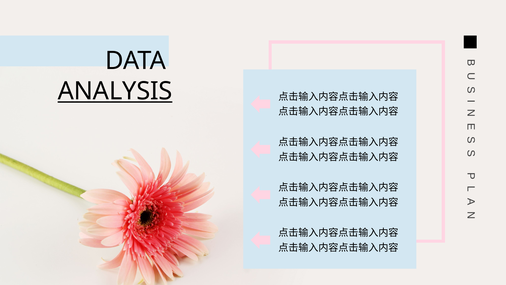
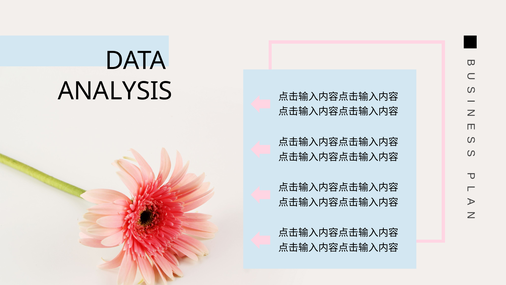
ANALYSIS underline: present -> none
